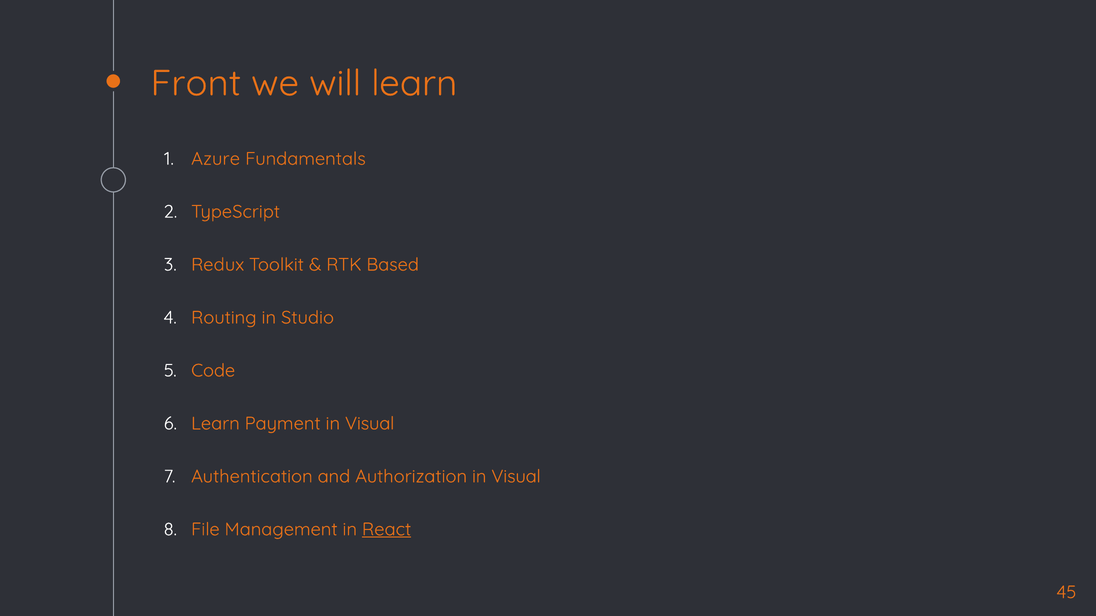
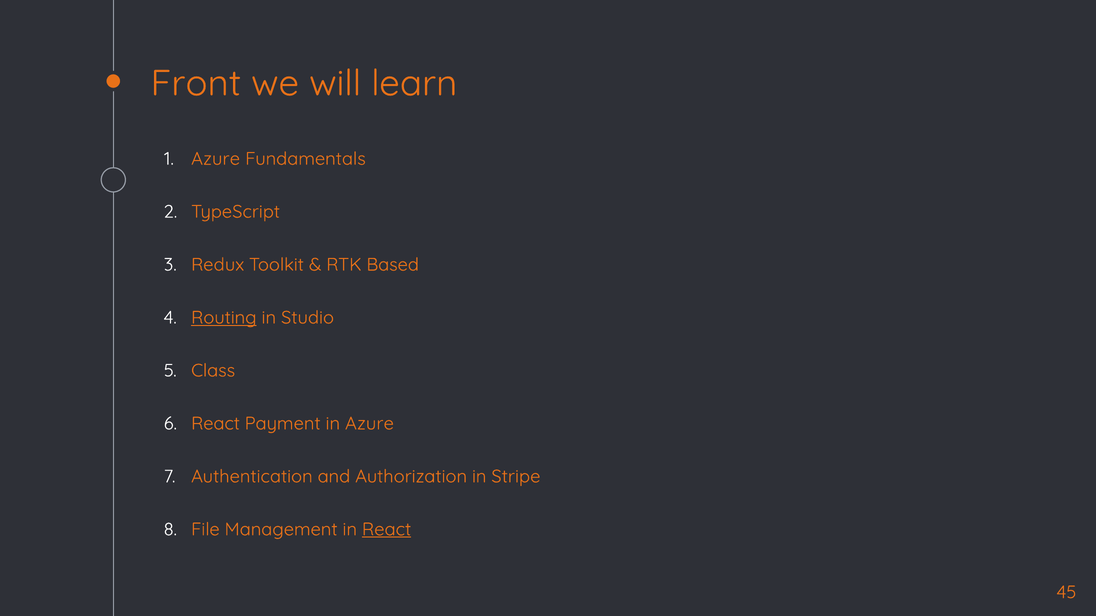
Routing underline: none -> present
Code: Code -> Class
Learn at (215, 424): Learn -> React
Payment in Visual: Visual -> Azure
Authorization in Visual: Visual -> Stripe
